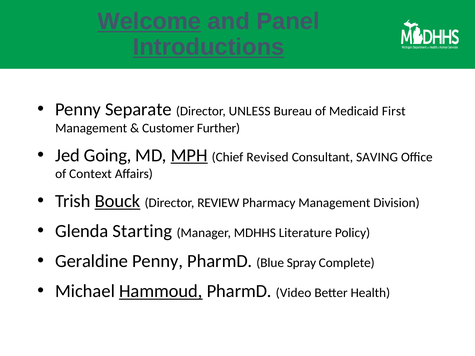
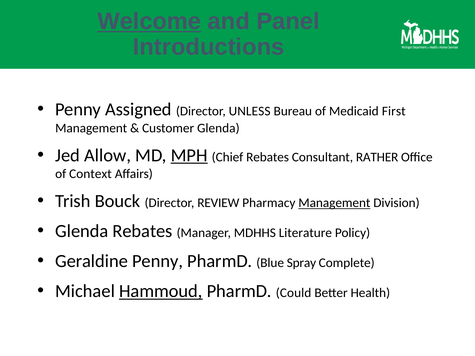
Introductions underline: present -> none
Separate: Separate -> Assigned
Customer Further: Further -> Glenda
Going: Going -> Allow
Chief Revised: Revised -> Rebates
SAVING: SAVING -> RATHER
Bouck underline: present -> none
Management at (334, 203) underline: none -> present
Glenda Starting: Starting -> Rebates
Video: Video -> Could
